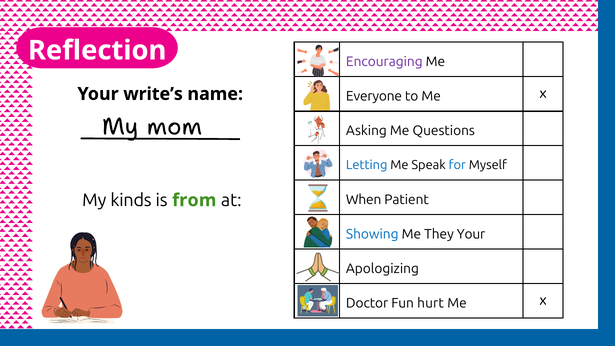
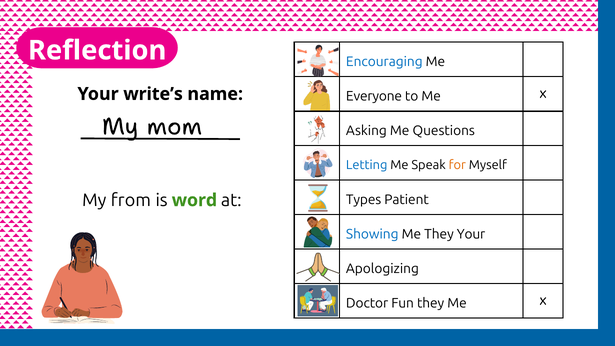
Encouraging colour: purple -> blue
for colour: blue -> orange
kinds: kinds -> from
from: from -> word
When: When -> Types
Fun hurt: hurt -> they
